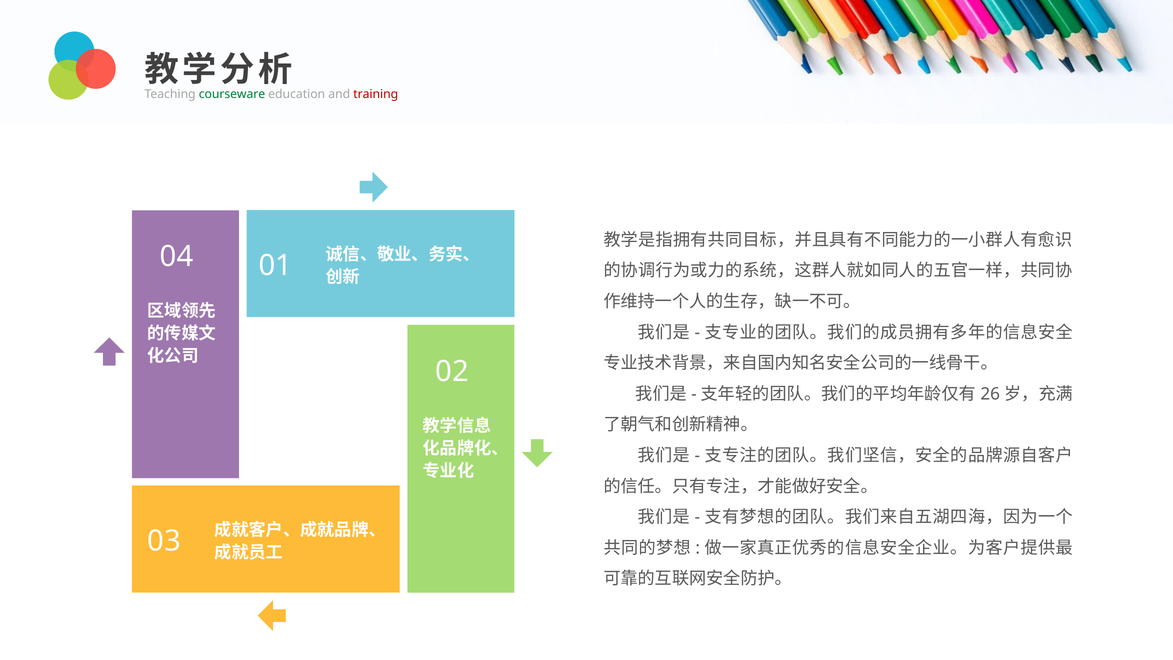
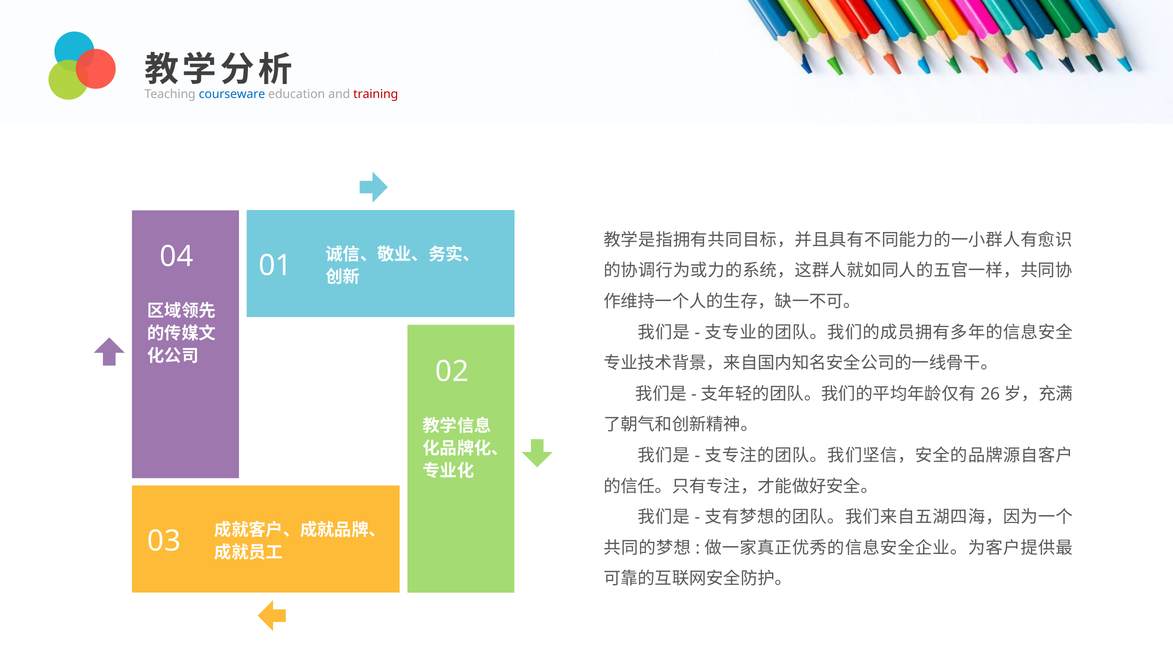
courseware colour: green -> blue
